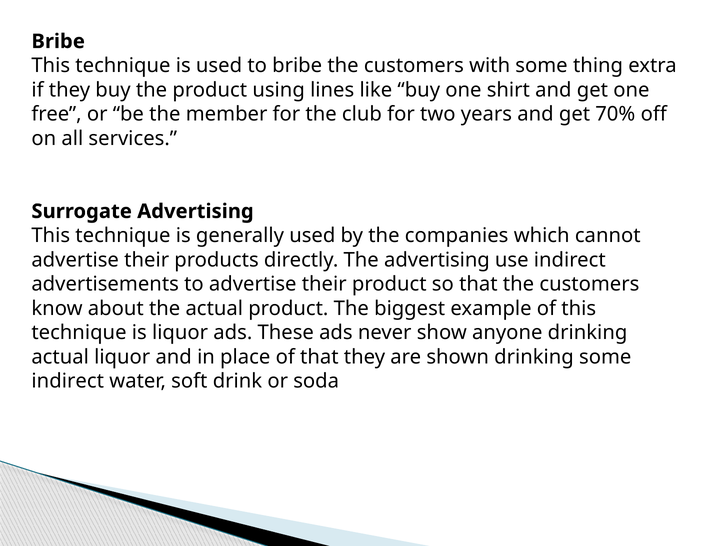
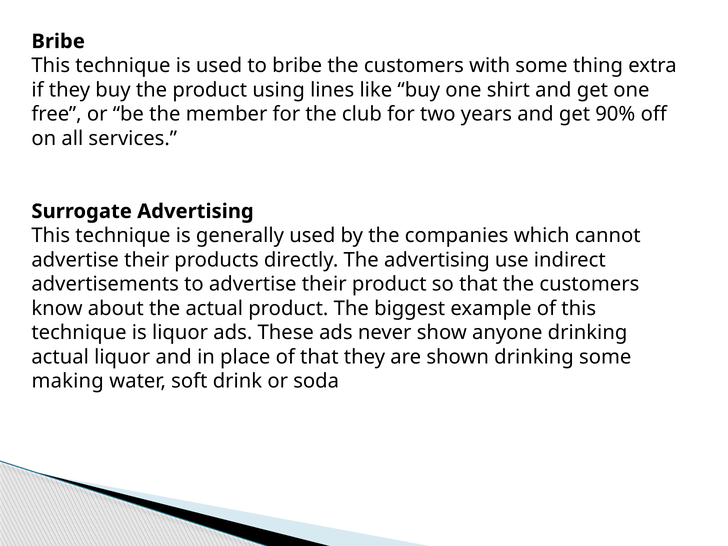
70%: 70% -> 90%
indirect at (68, 381): indirect -> making
